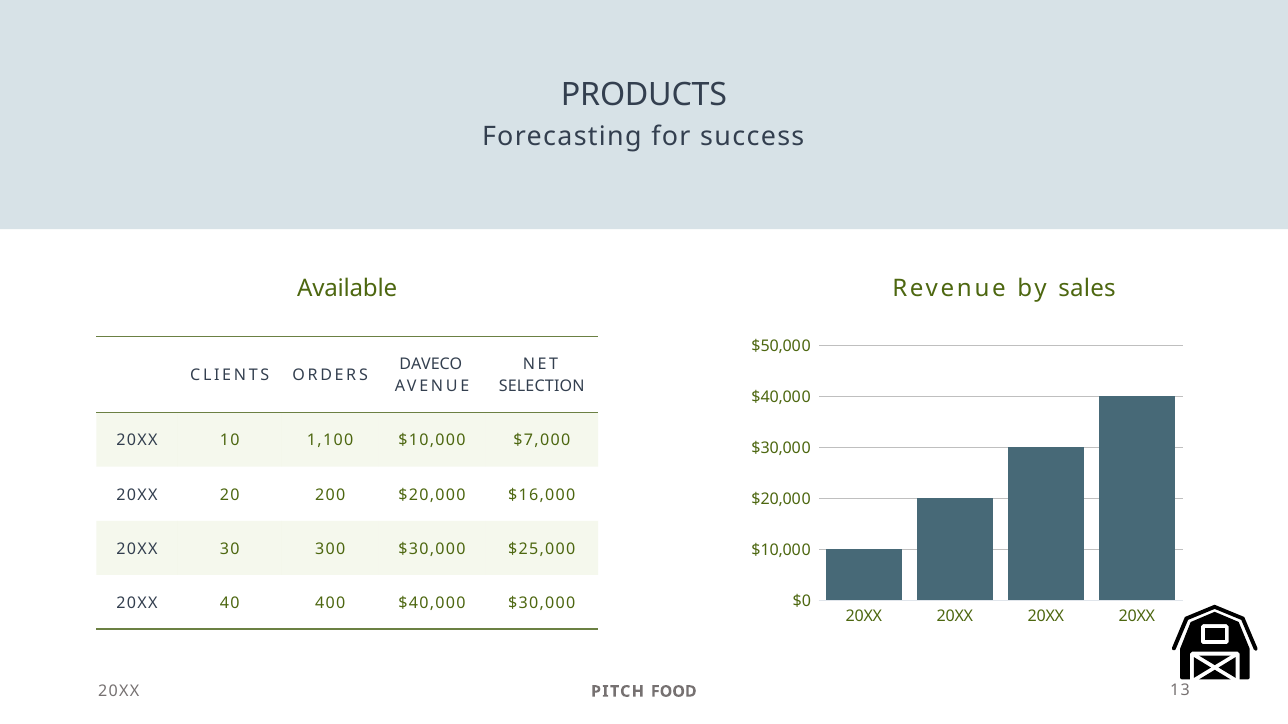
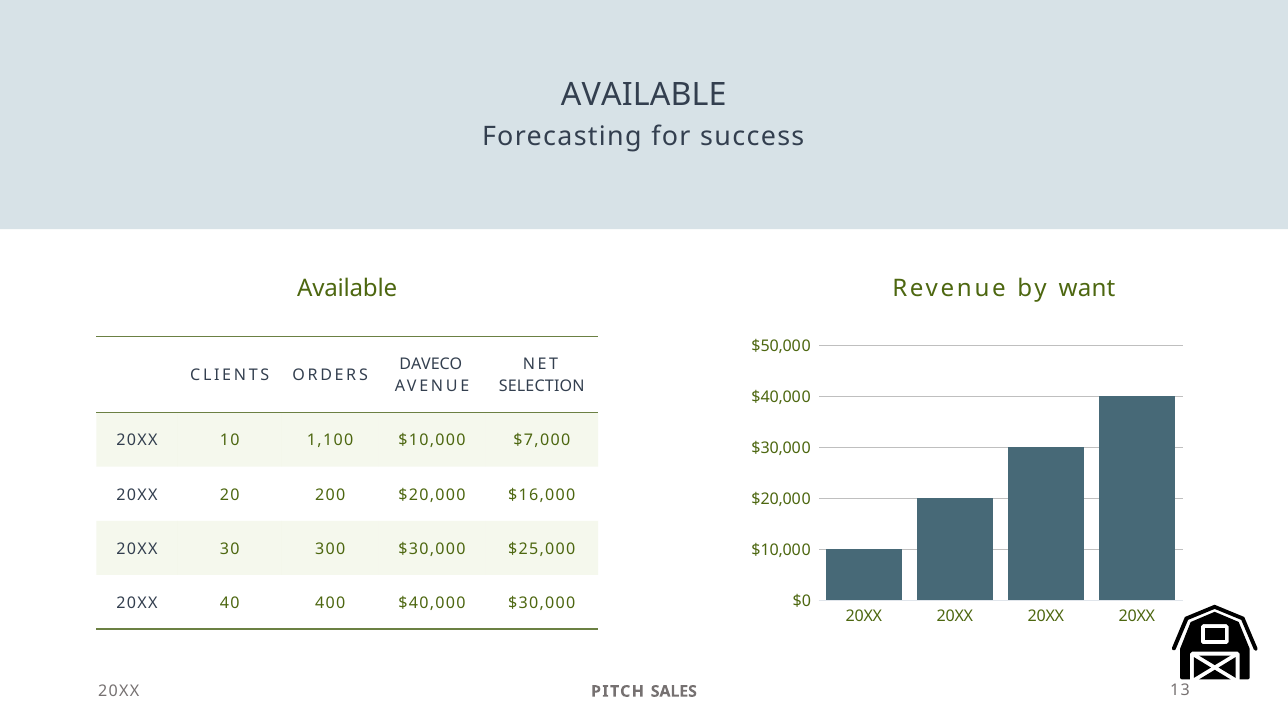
PRODUCTS at (644, 95): PRODUCTS -> AVAILABLE
sales: sales -> want
FOOD: FOOD -> SALES
